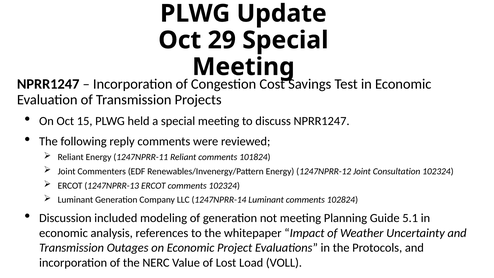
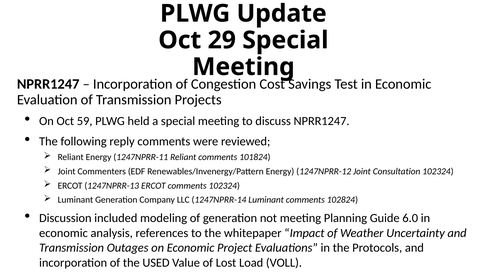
15: 15 -> 59
5.1: 5.1 -> 6.0
NERC: NERC -> USED
